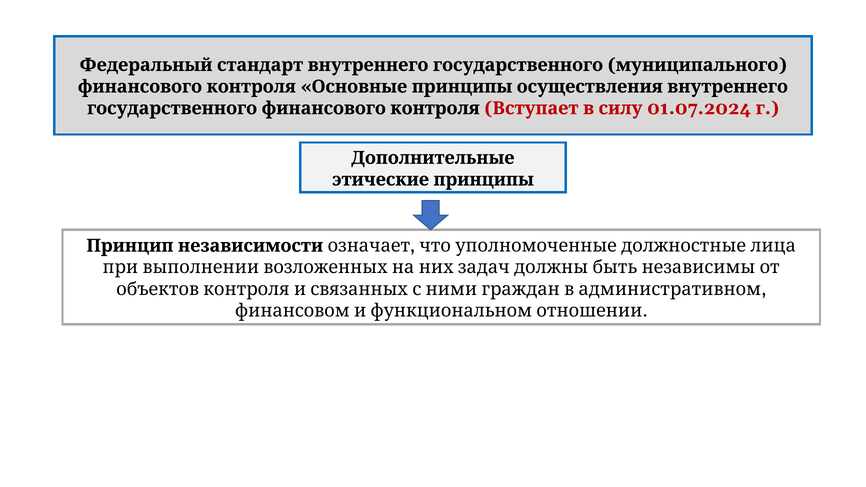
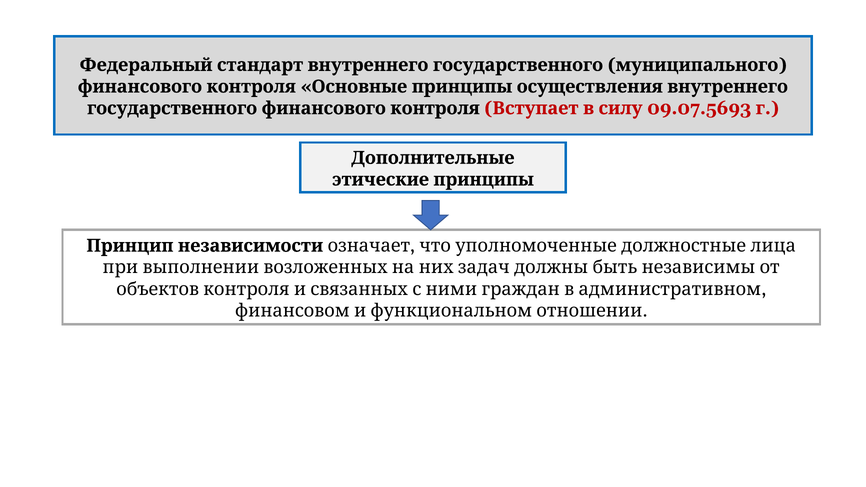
01.07.2024: 01.07.2024 -> 09.07.5693
